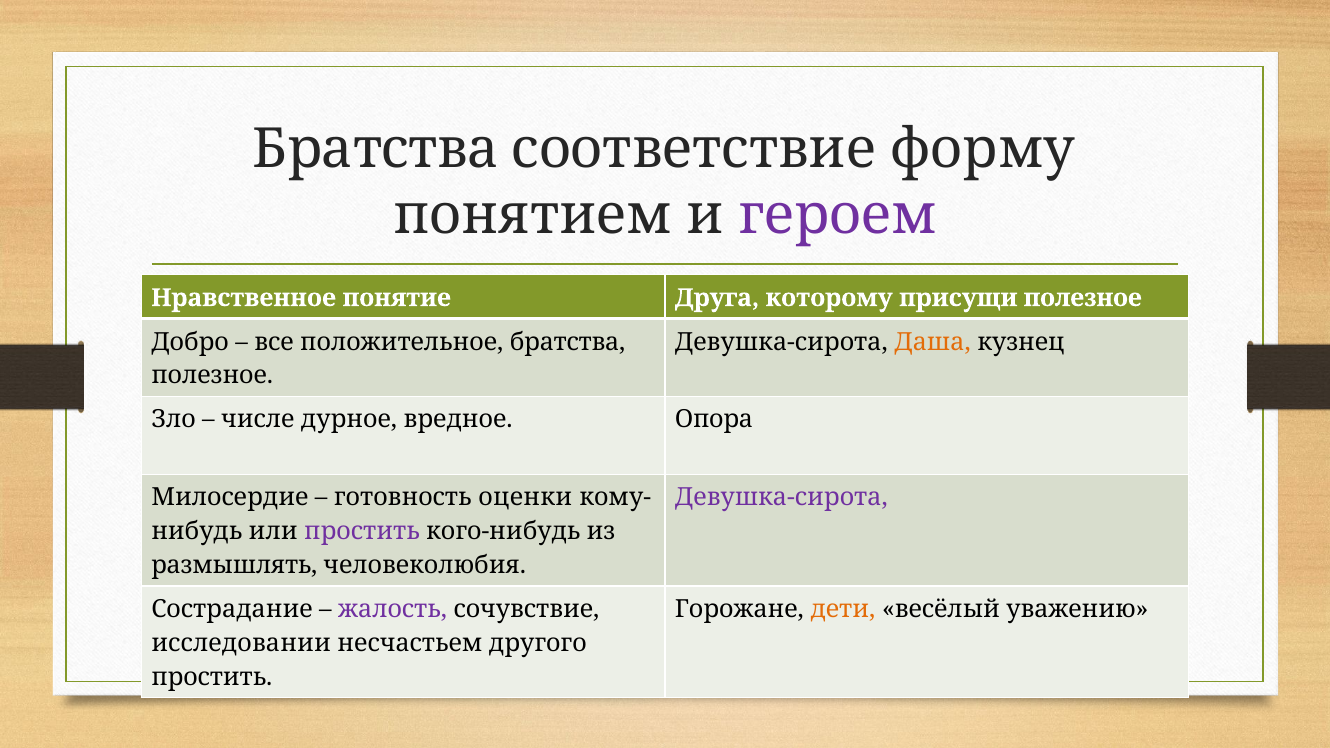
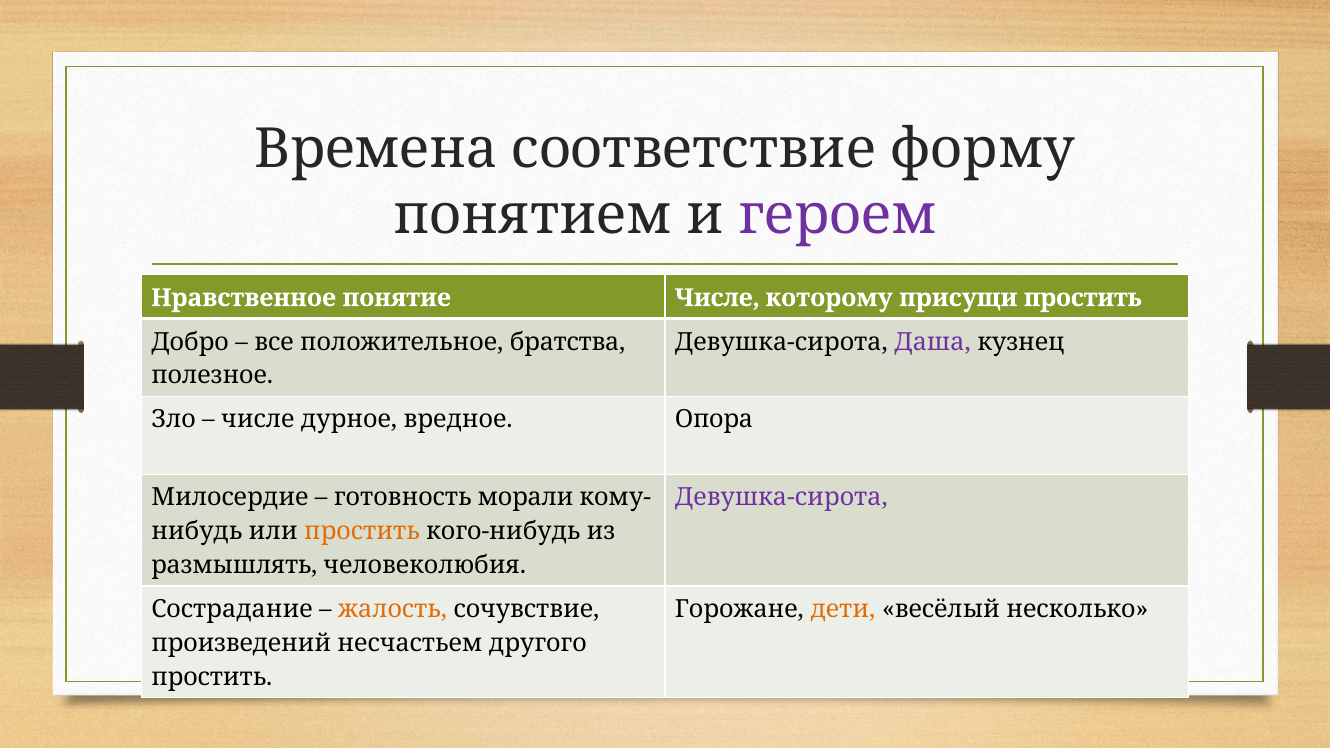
Братства at (376, 149): Братства -> Времена
понятие Друга: Друга -> Числе
присущи полезное: полезное -> простить
Даша colour: orange -> purple
оценки: оценки -> морали
простить at (362, 532) colour: purple -> orange
жалость colour: purple -> orange
уважению: уважению -> несколько
исследовании: исследовании -> произведений
